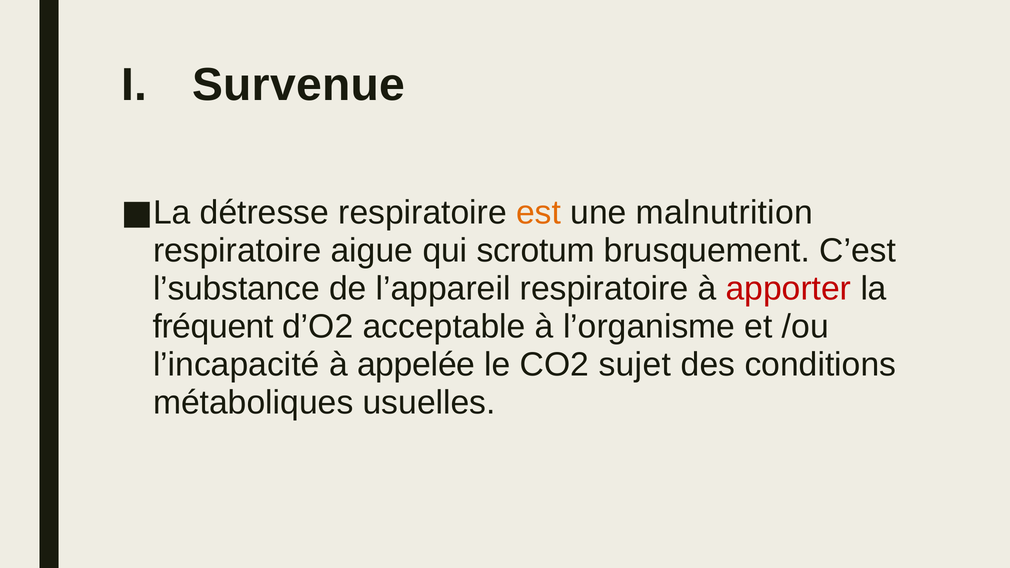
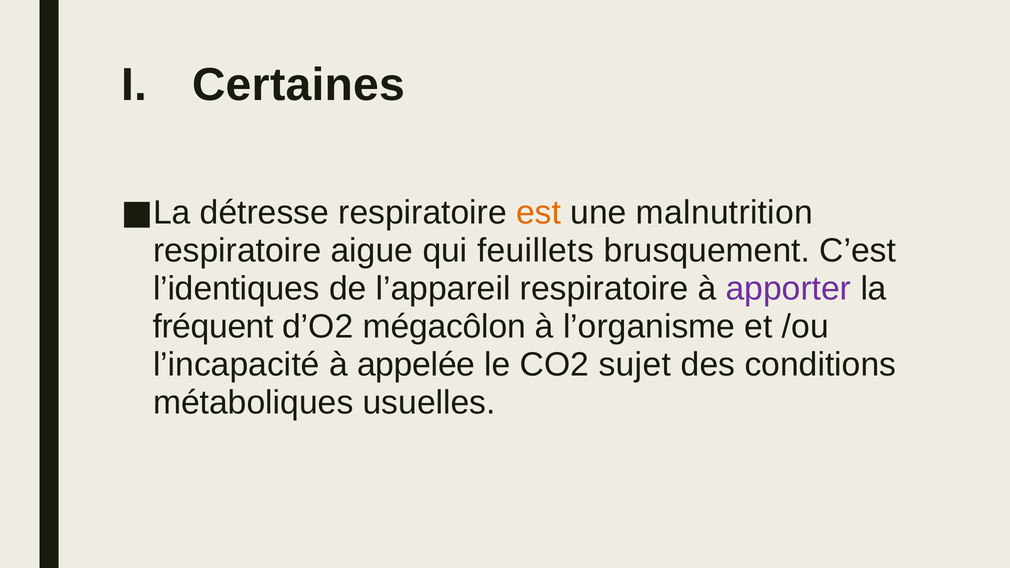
Survenue: Survenue -> Certaines
scrotum: scrotum -> feuillets
l’substance: l’substance -> l’identiques
apporter colour: red -> purple
acceptable: acceptable -> mégacôlon
